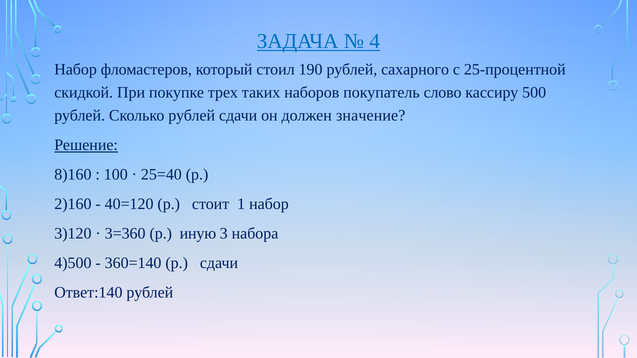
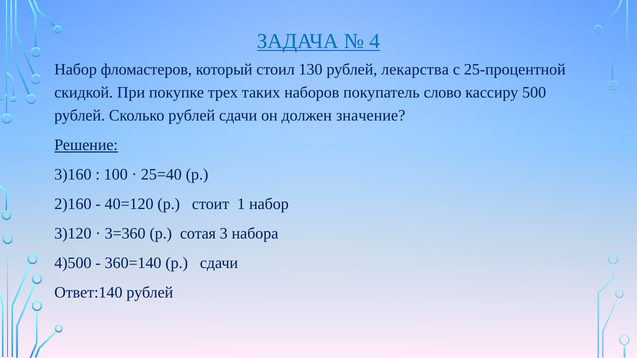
190: 190 -> 130
сахарного: сахарного -> лекарства
8)160: 8)160 -> 3)160
иную: иную -> сотая
